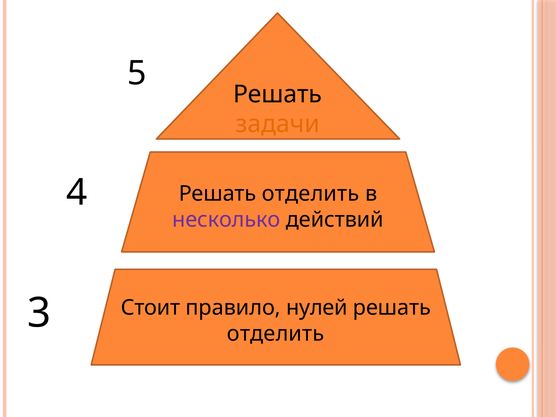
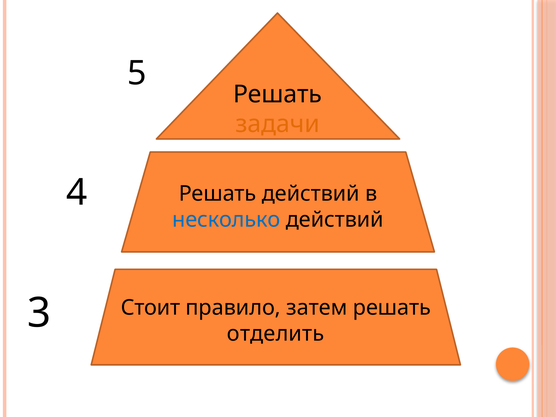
отделить at (311, 194): отделить -> действий
несколько colour: purple -> blue
нулей: нулей -> затем
